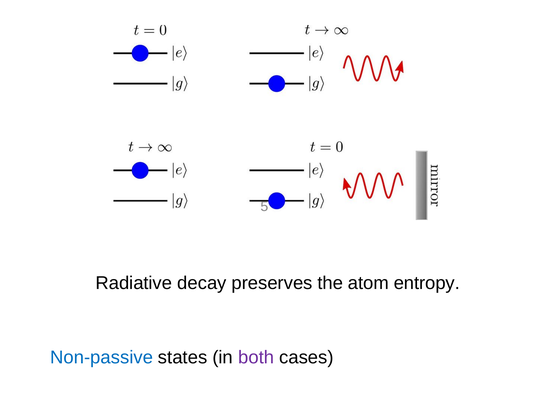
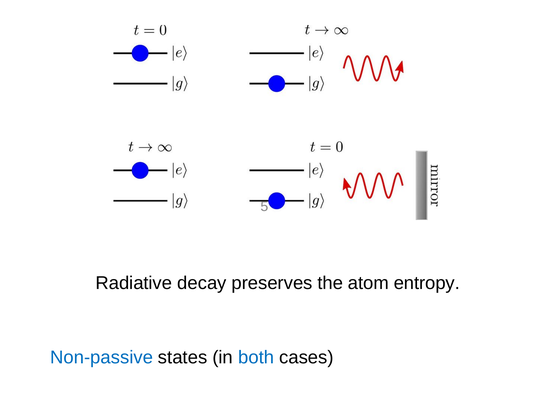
both colour: purple -> blue
